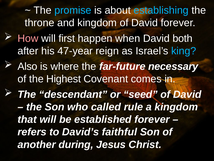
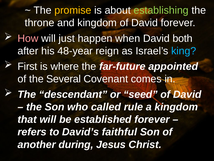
promise colour: light blue -> yellow
establishing colour: light blue -> light green
first: first -> just
47-year: 47-year -> 48-year
Also: Also -> First
necessary: necessary -> appointed
Highest: Highest -> Several
